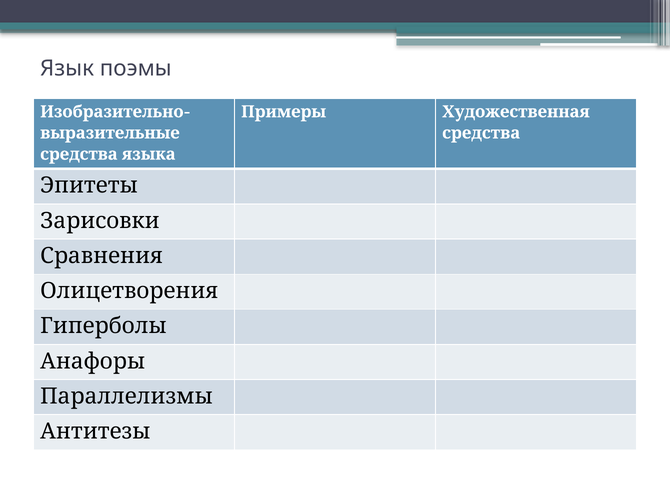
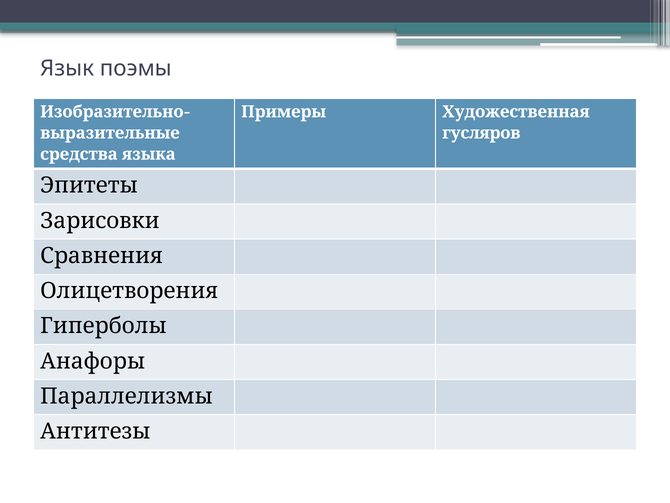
средства at (481, 133): средства -> гусляров
